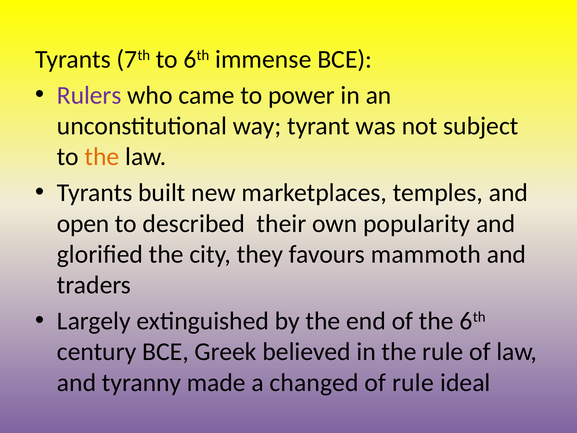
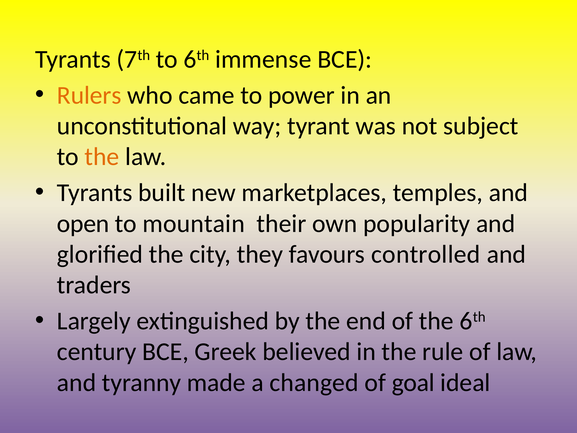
Rulers colour: purple -> orange
described: described -> mountain
mammoth: mammoth -> controlled
of rule: rule -> goal
